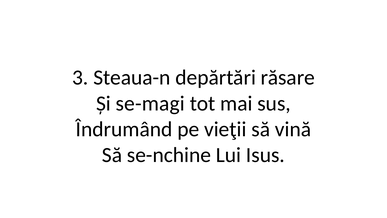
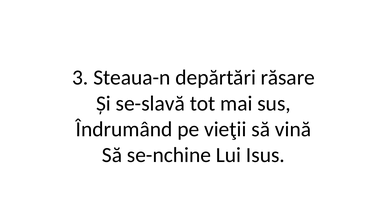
se-magi: se-magi -> se-slavă
